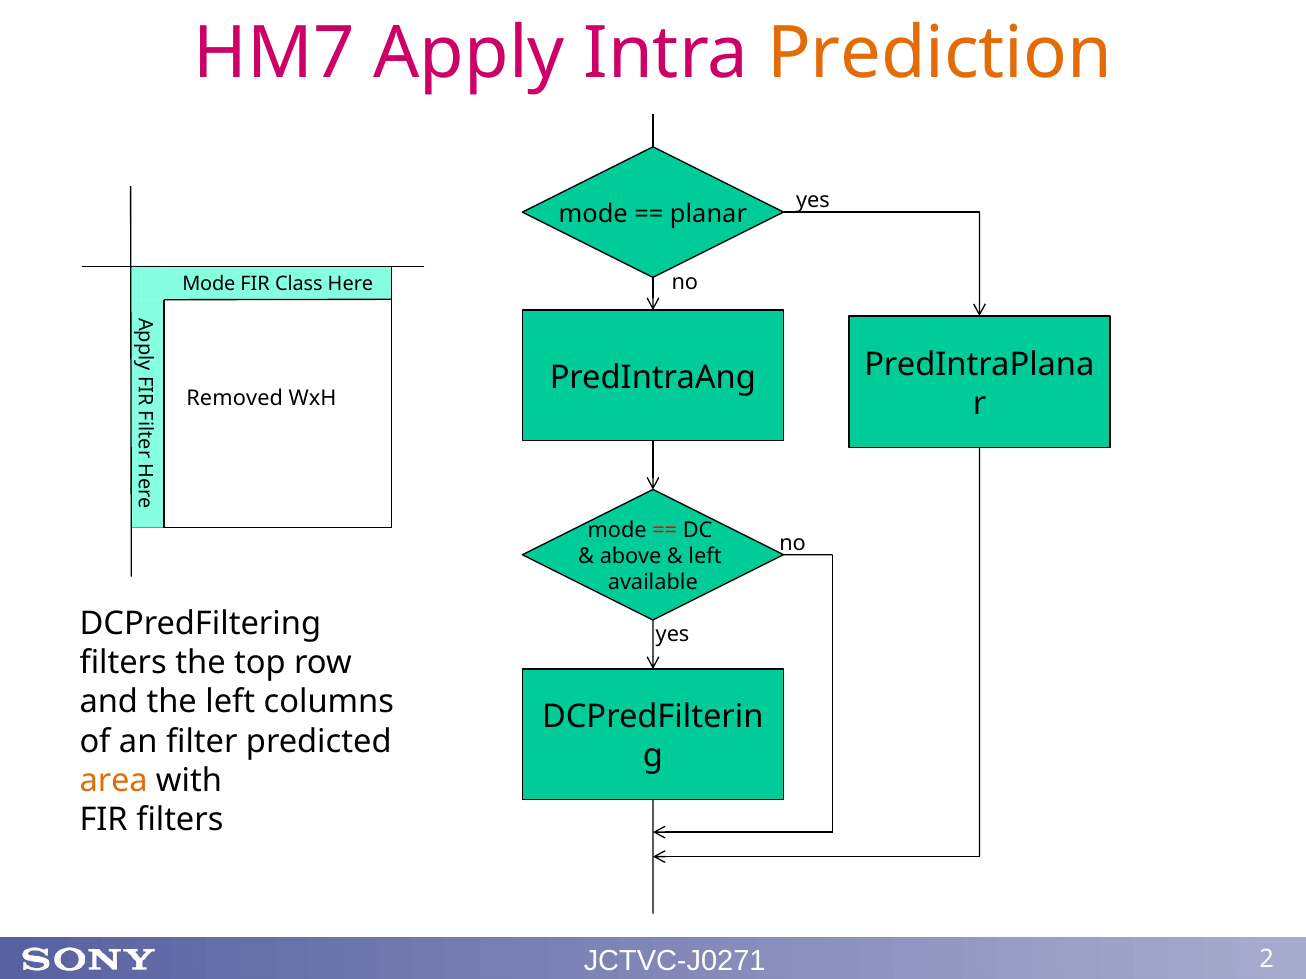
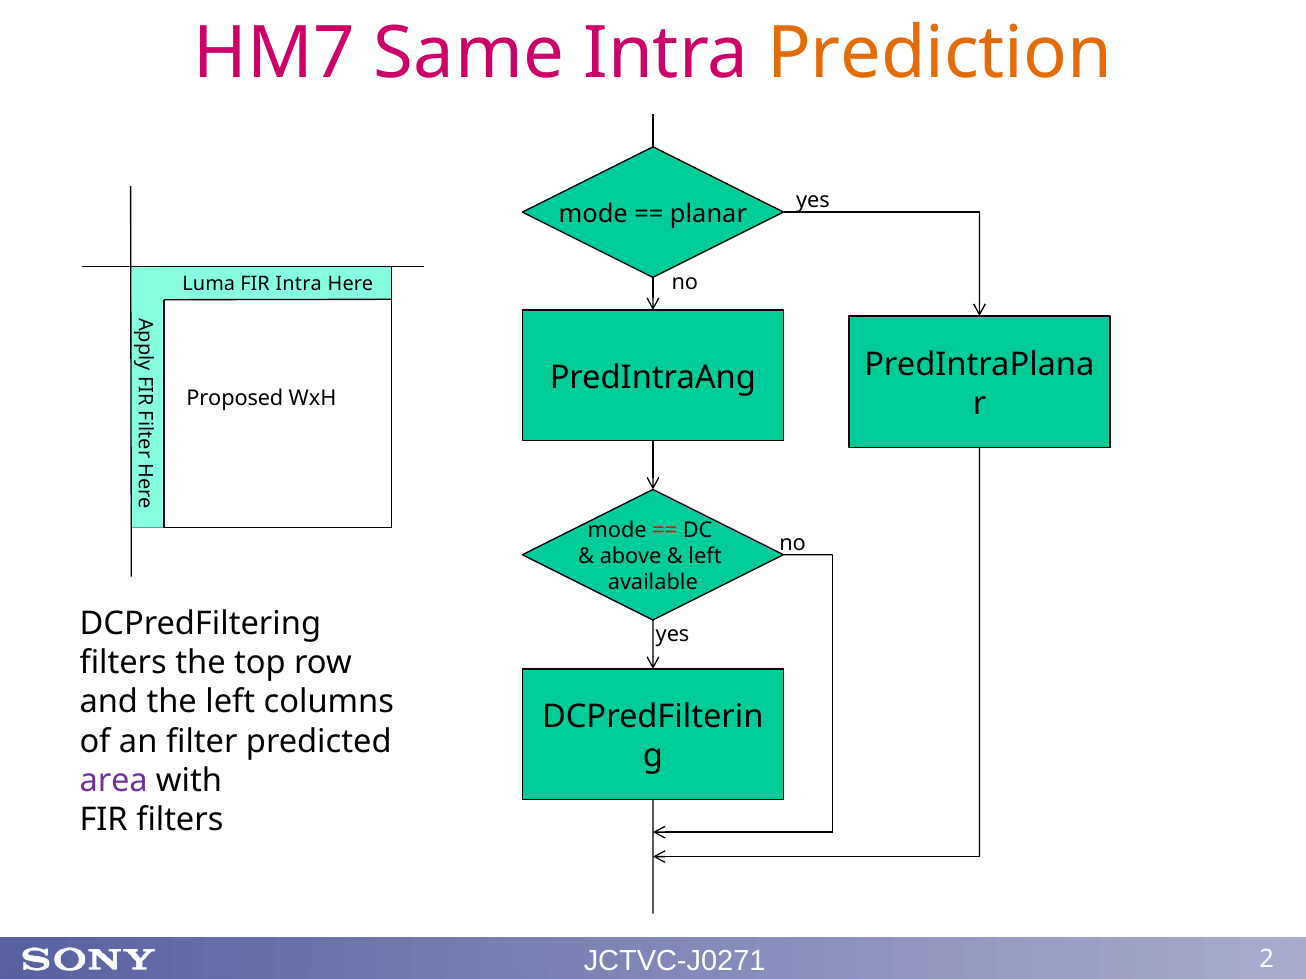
Apply: Apply -> Same
Mode at (209, 284): Mode -> Luma
FIR Class: Class -> Intra
Removed: Removed -> Proposed
area colour: orange -> purple
